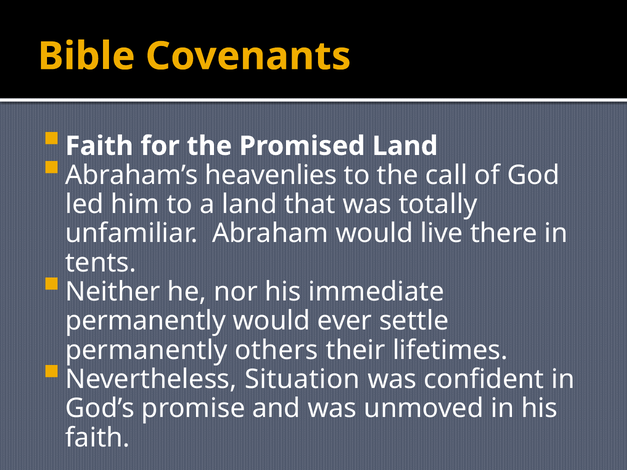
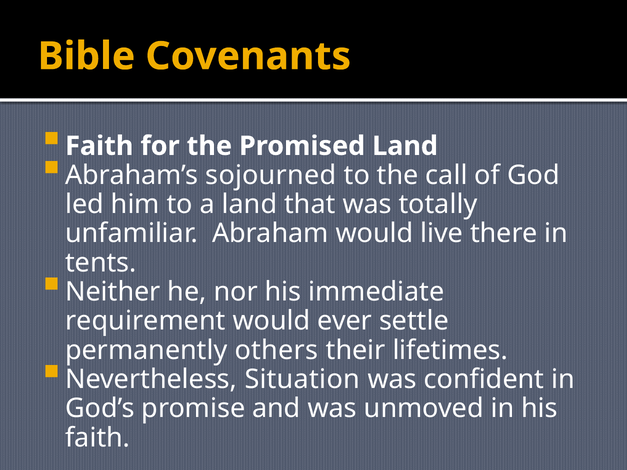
heavenlies: heavenlies -> sojourned
permanently at (145, 321): permanently -> requirement
